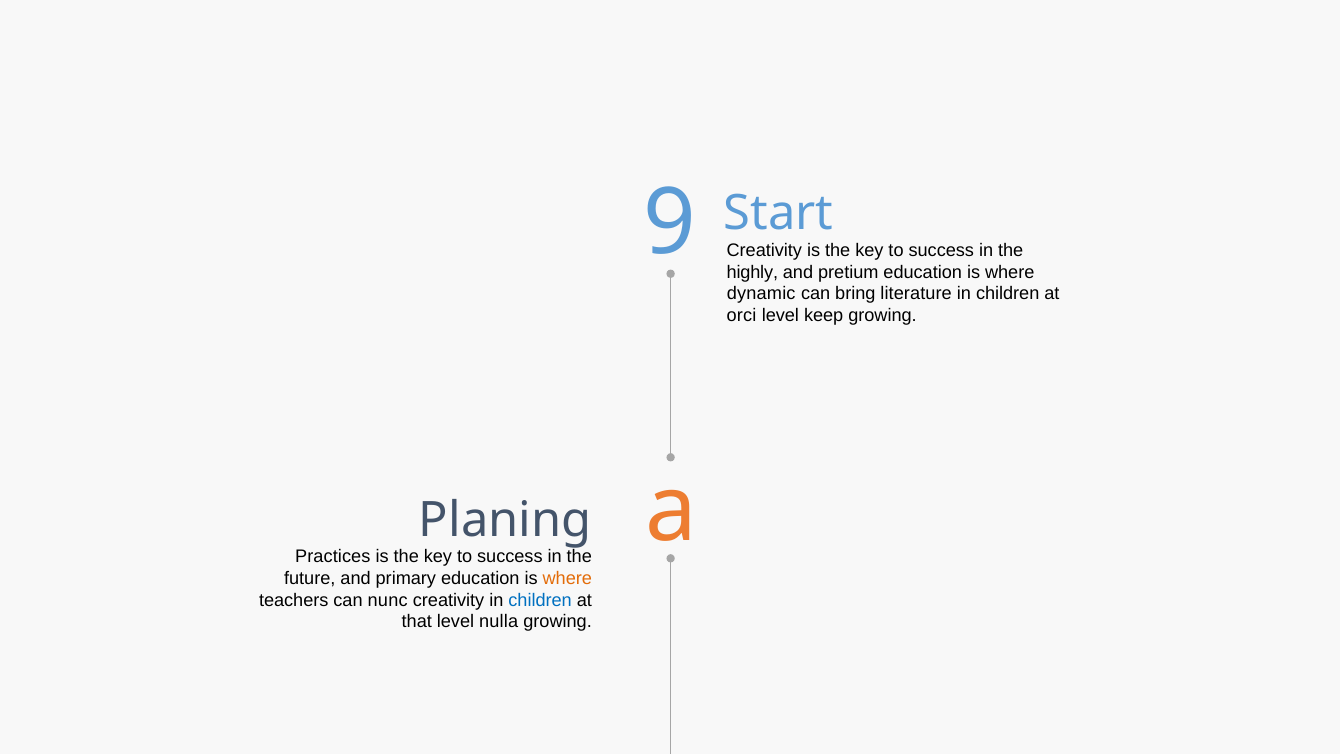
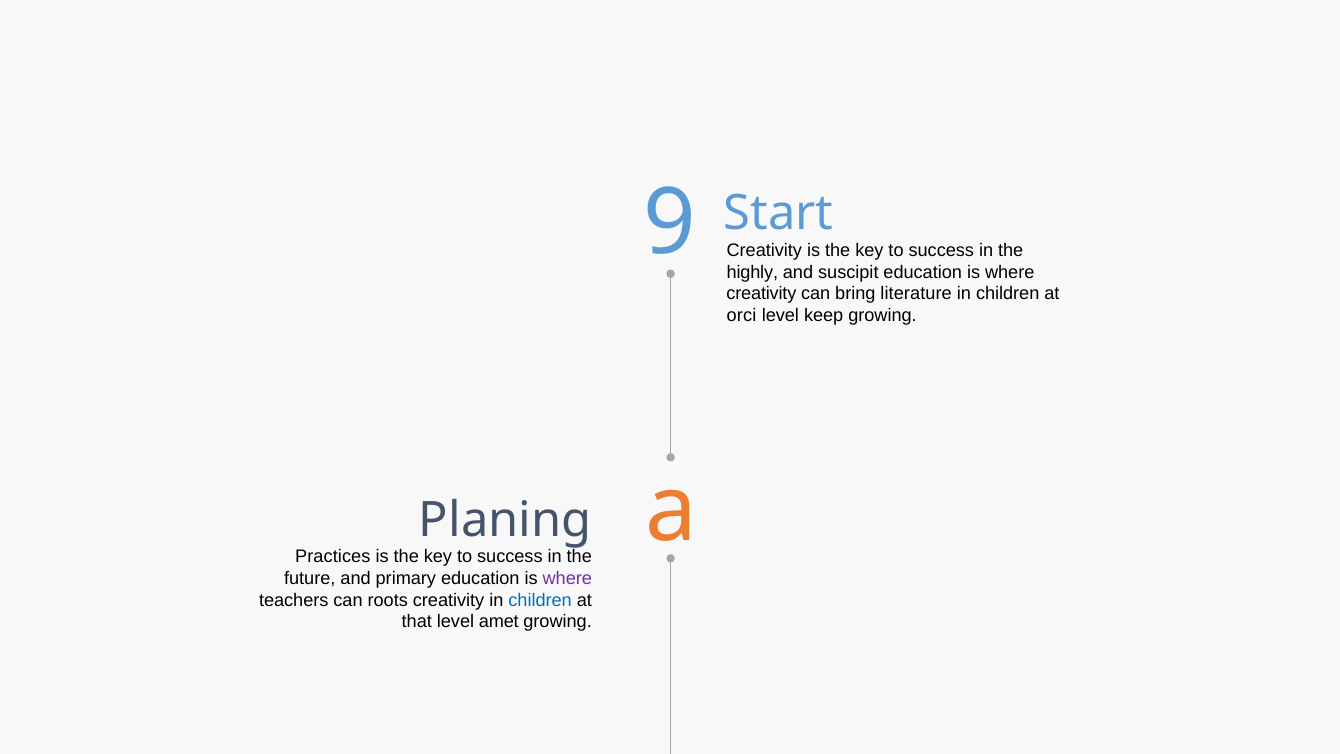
pretium: pretium -> suscipit
dynamic at (761, 294): dynamic -> creativity
where at (567, 578) colour: orange -> purple
nunc: nunc -> roots
nulla: nulla -> amet
